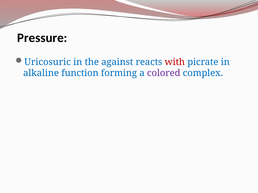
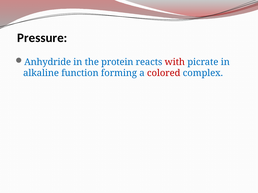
Uricosuric: Uricosuric -> Anhydride
against: against -> protein
colored colour: purple -> red
